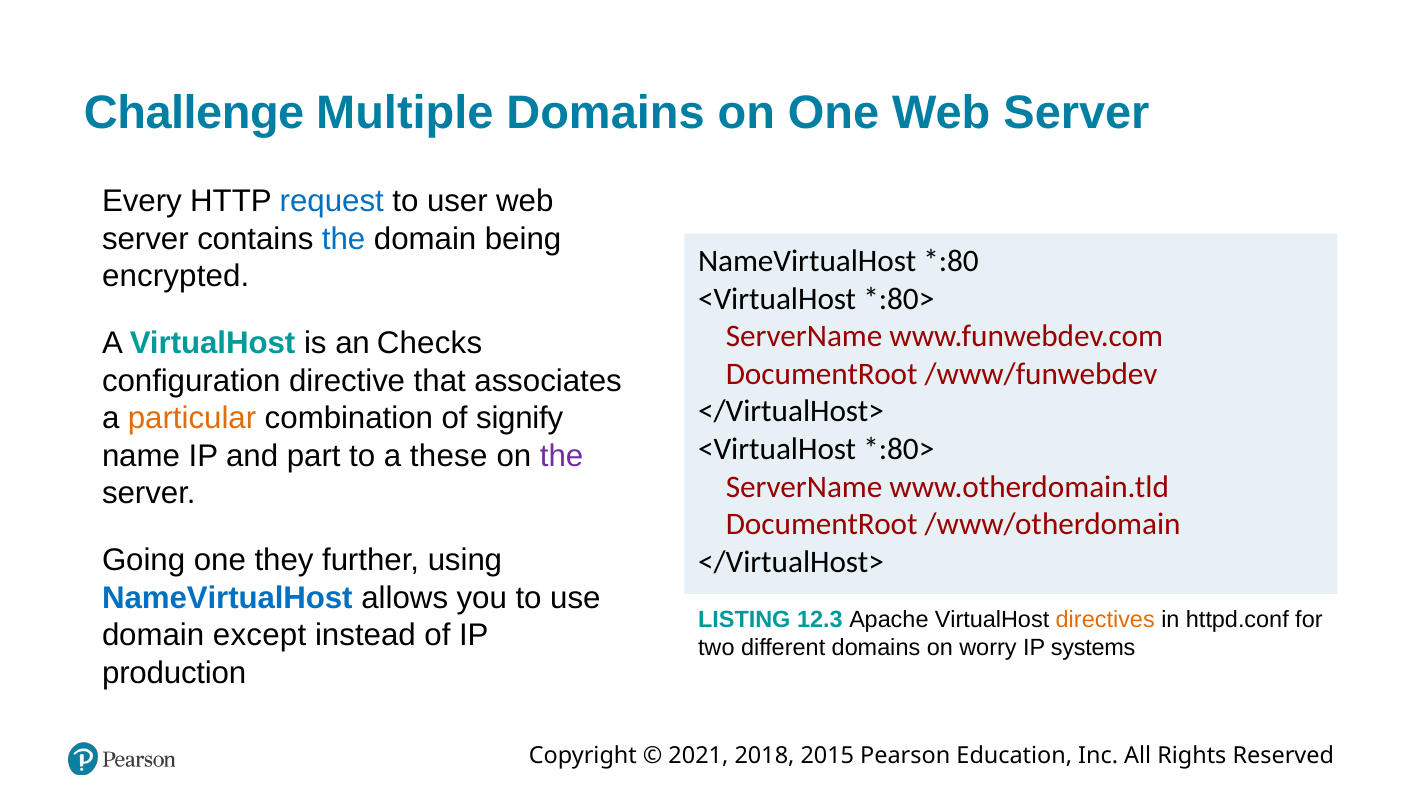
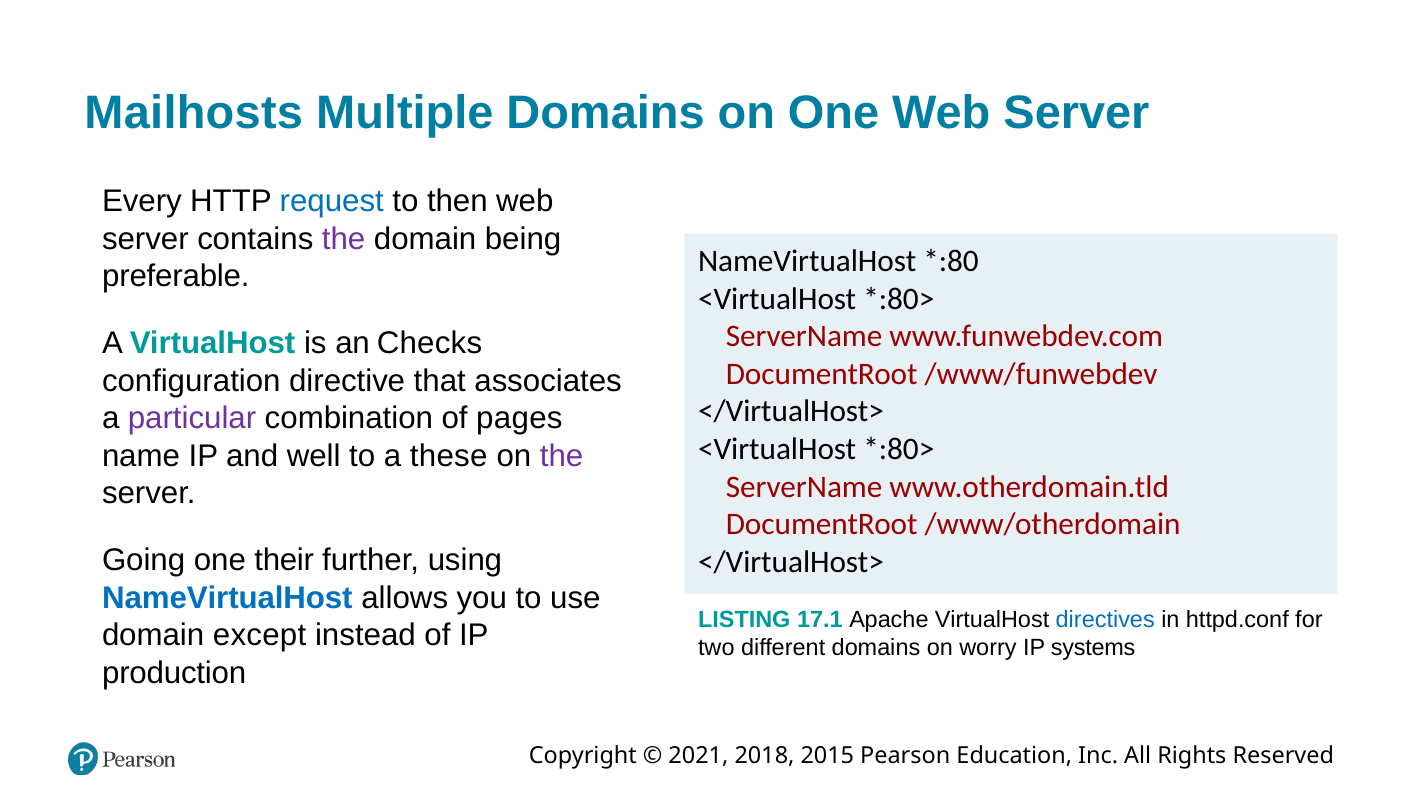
Challenge: Challenge -> Mailhosts
user: user -> then
the at (344, 239) colour: blue -> purple
encrypted: encrypted -> preferable
particular colour: orange -> purple
signify: signify -> pages
part: part -> well
they: they -> their
12.3: 12.3 -> 17.1
directives colour: orange -> blue
